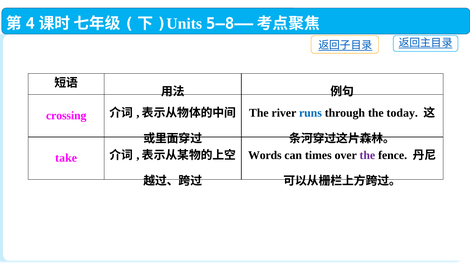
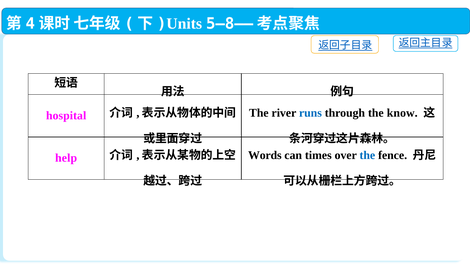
today: today -> know
crossing: crossing -> hospital
the at (367, 155) colour: purple -> blue
take: take -> help
